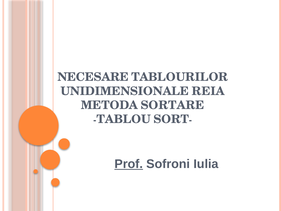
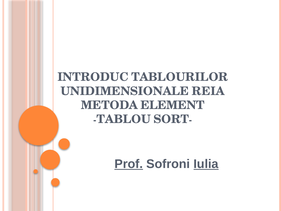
NECESARE: NECESARE -> INTRODUC
SORTARE: SORTARE -> ELEMENT
Iulia underline: none -> present
